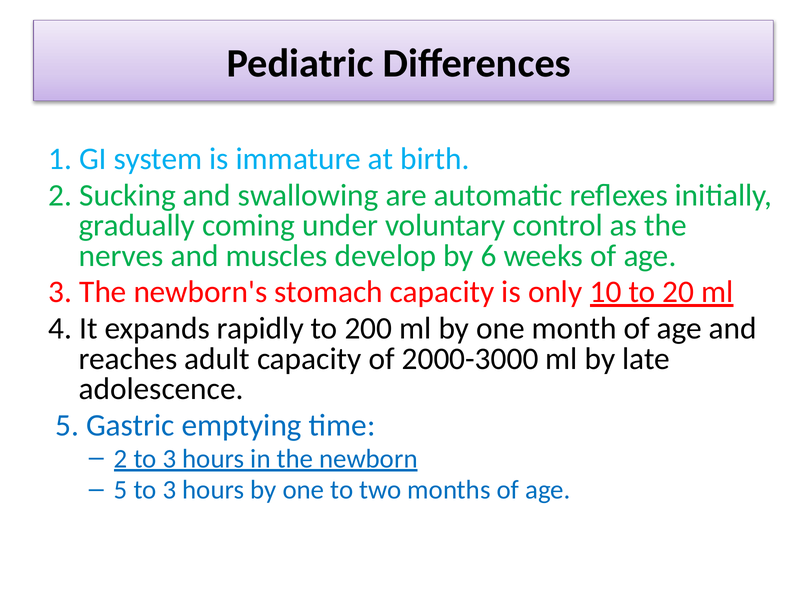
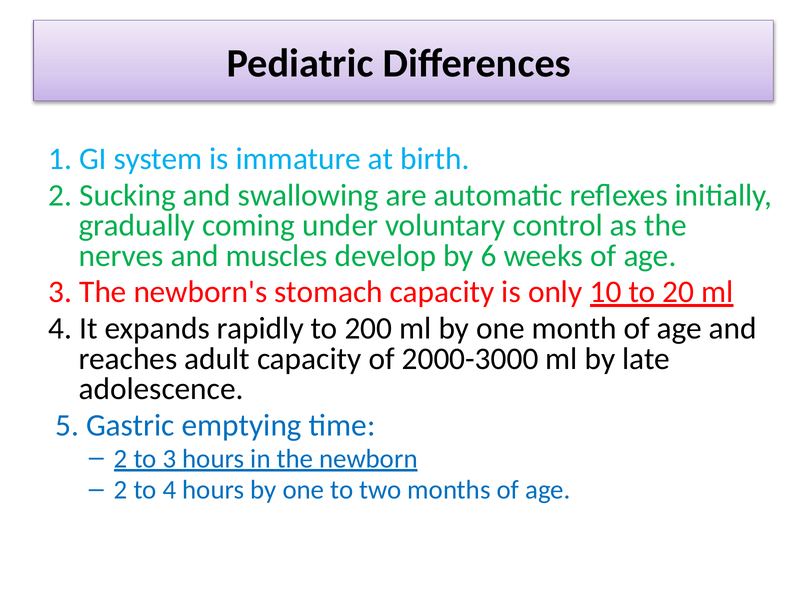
5 at (121, 490): 5 -> 2
3 at (169, 490): 3 -> 4
